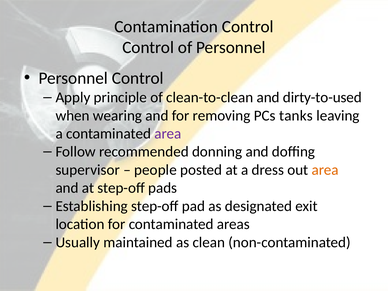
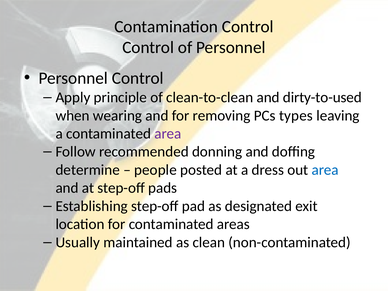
tanks: tanks -> types
supervisor: supervisor -> determine
area at (325, 170) colour: orange -> blue
